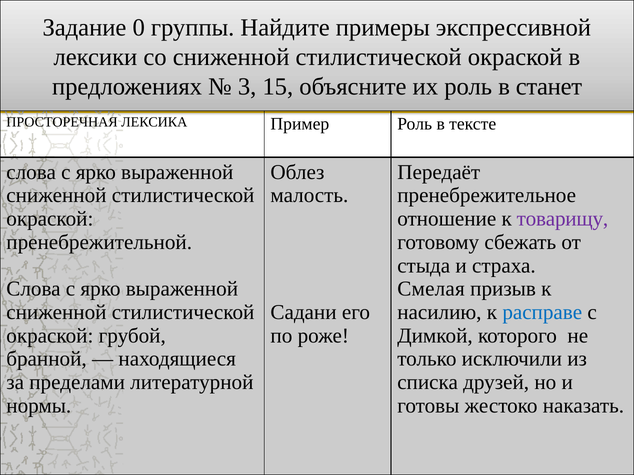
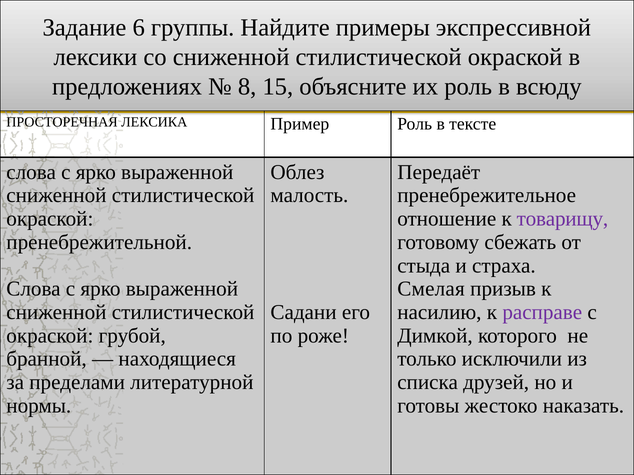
0: 0 -> 6
3: 3 -> 8
станет: станет -> всюду
расправе colour: blue -> purple
